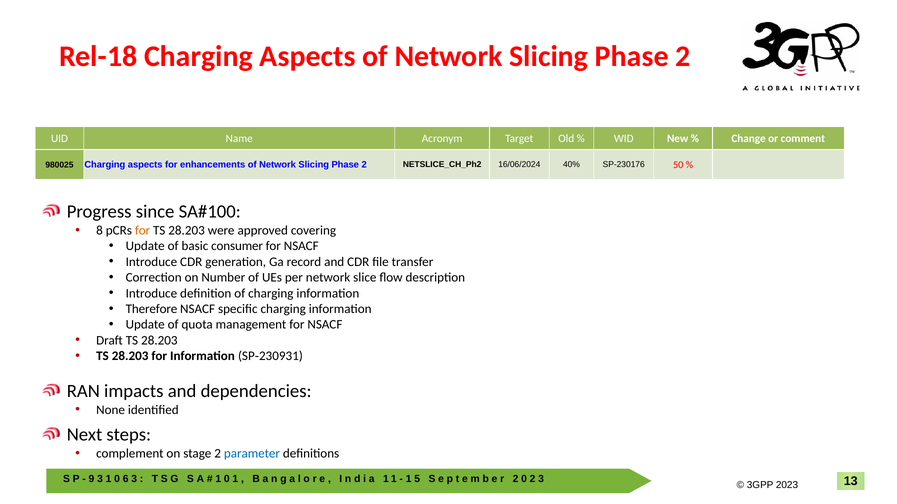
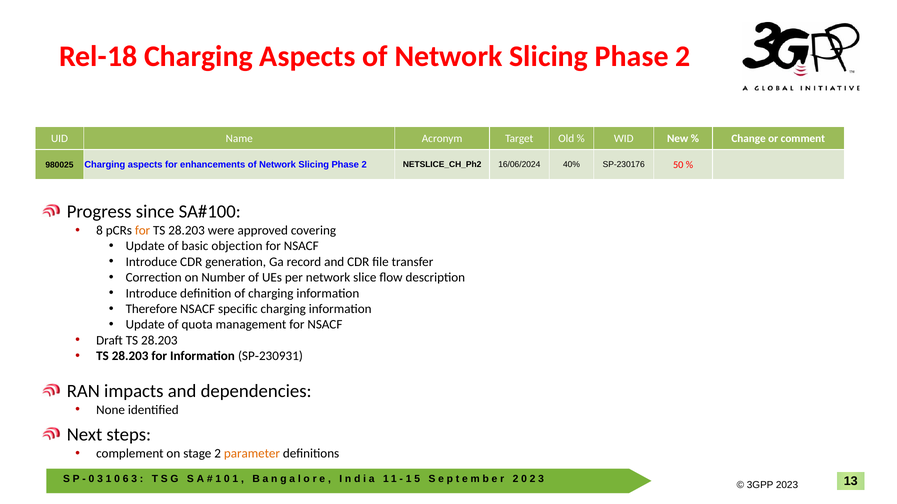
consumer: consumer -> objection
parameter colour: blue -> orange
9 at (91, 479): 9 -> 0
